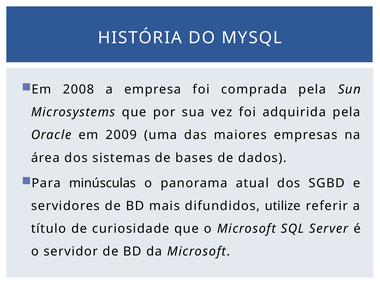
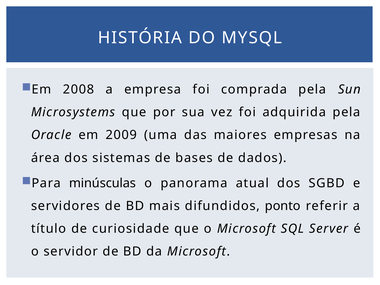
utilize: utilize -> ponto
